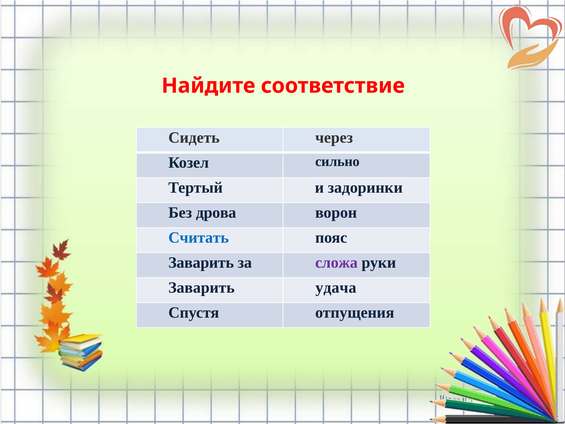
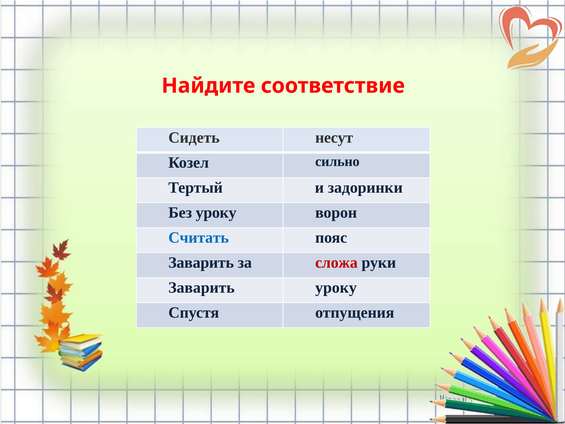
через: через -> несут
Без дрова: дрова -> уроку
сложа colour: purple -> red
Заварить удача: удача -> уроку
